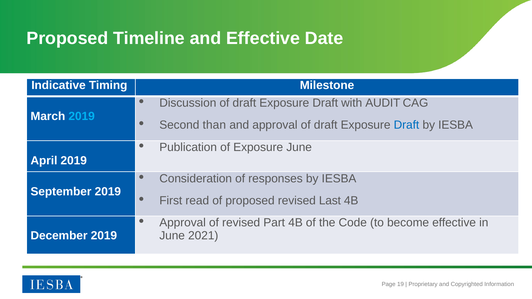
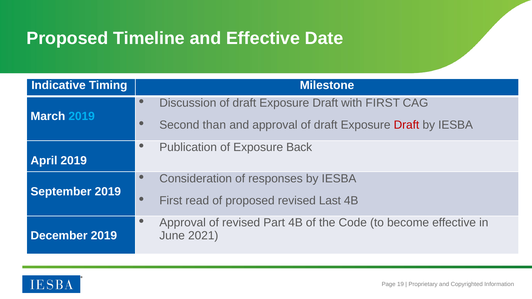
with AUDIT: AUDIT -> FIRST
Draft at (406, 125) colour: blue -> red
Exposure June: June -> Back
